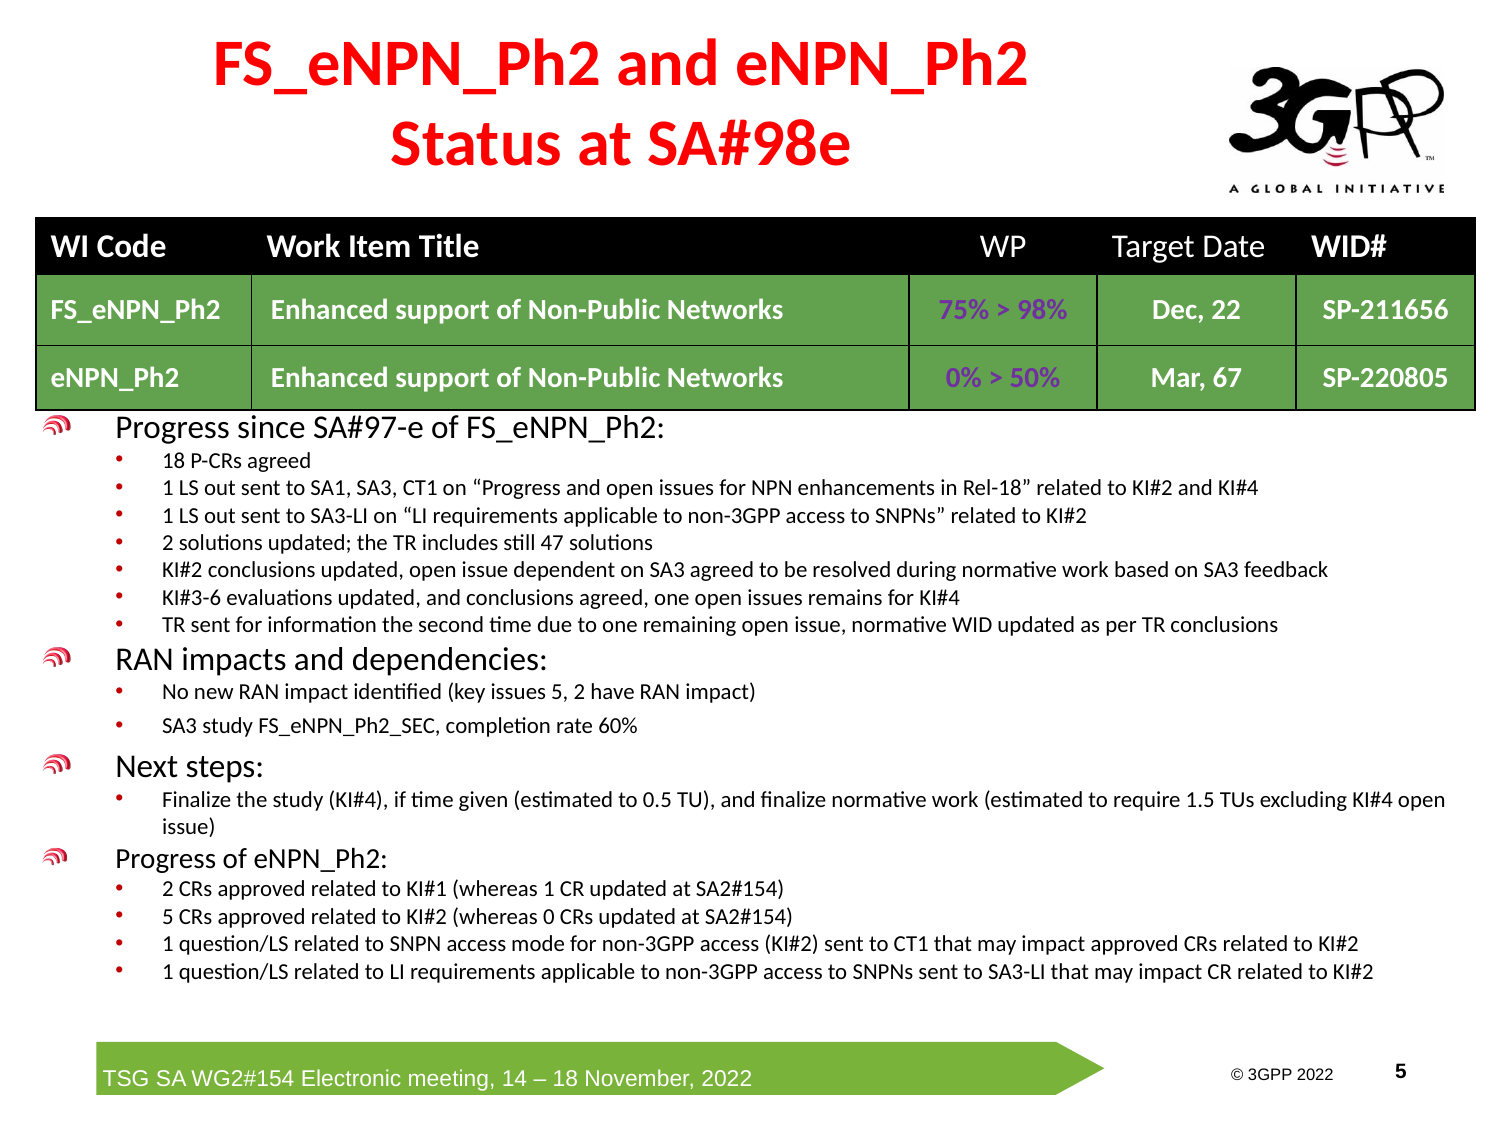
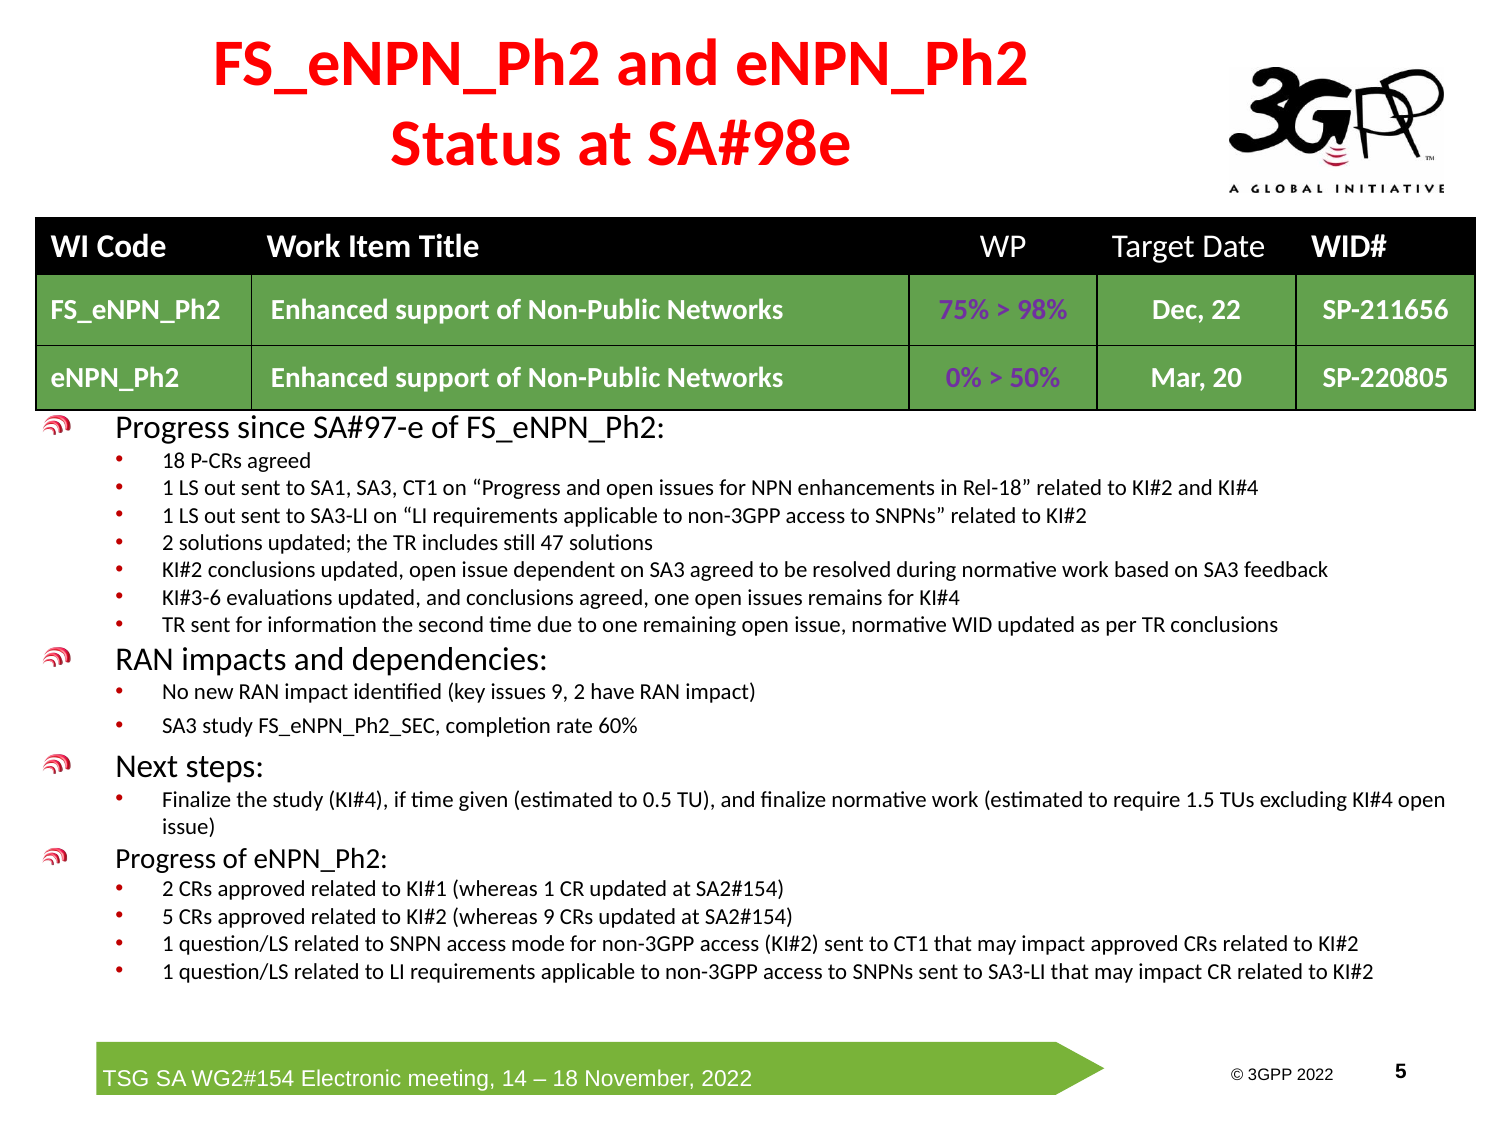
67: 67 -> 20
issues 5: 5 -> 9
whereas 0: 0 -> 9
